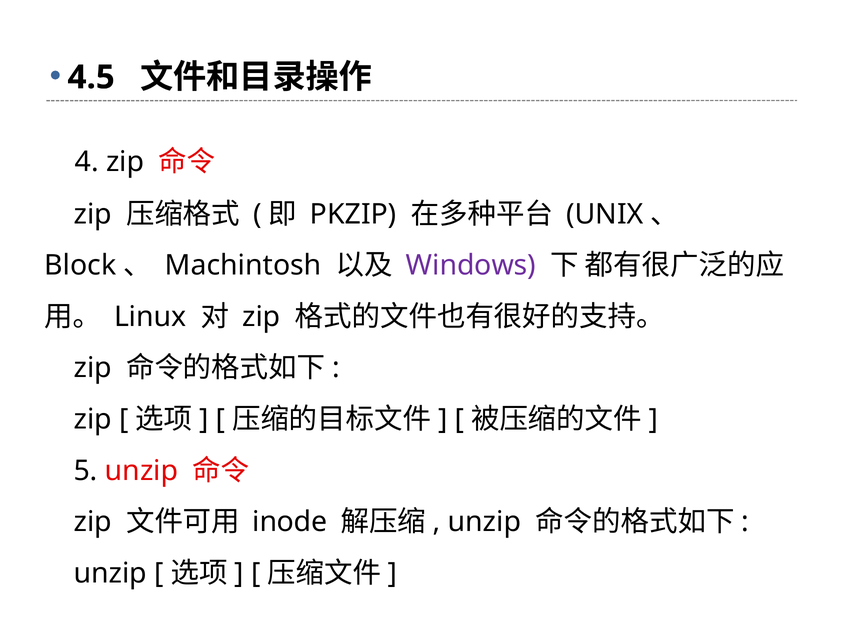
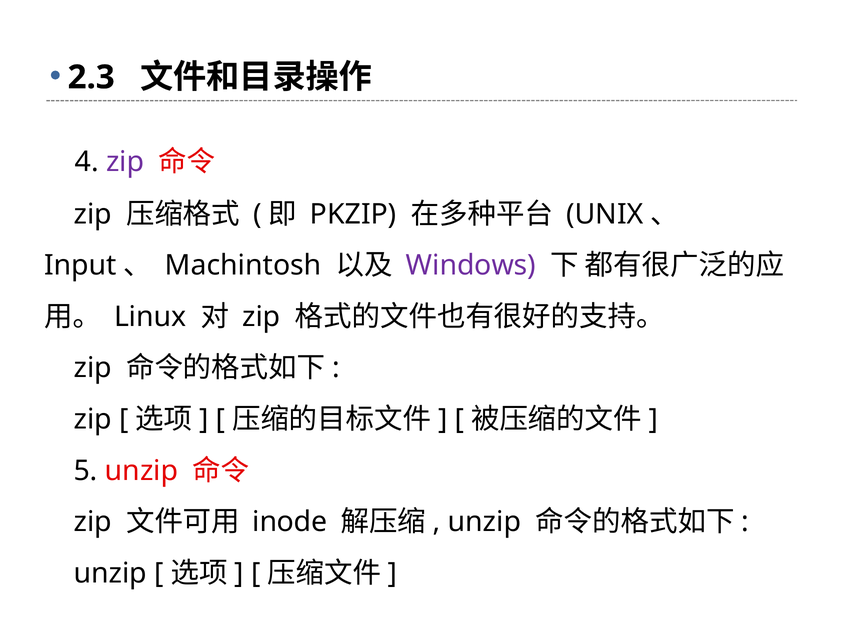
4.5: 4.5 -> 2.3
zip at (125, 162) colour: black -> purple
Block: Block -> Input
